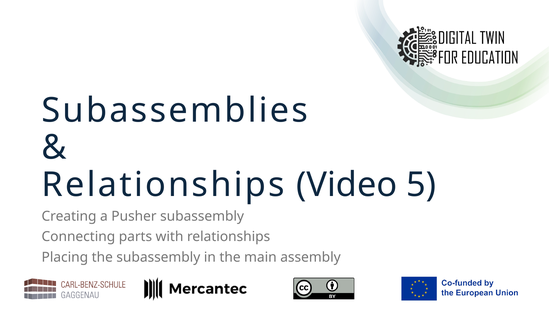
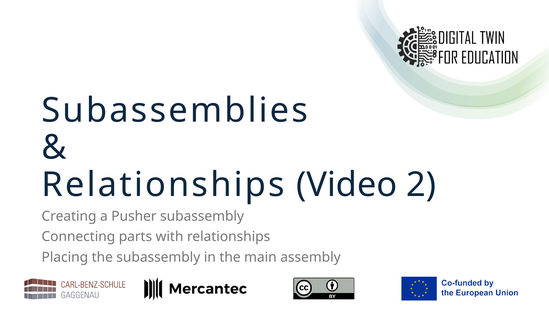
5: 5 -> 2
